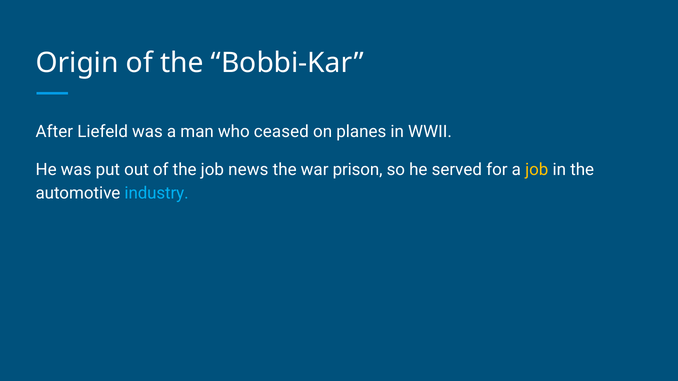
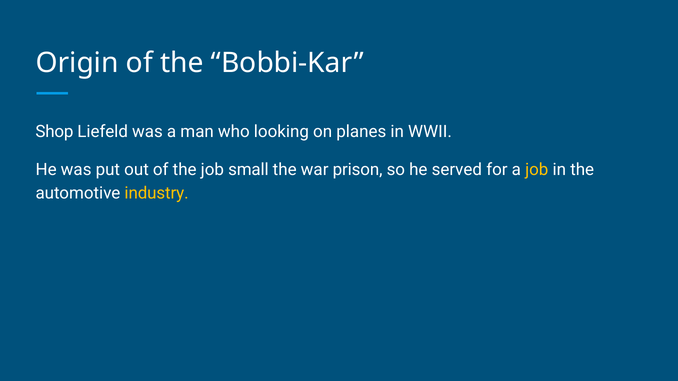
After: After -> Shop
ceased: ceased -> looking
news: news -> small
industry colour: light blue -> yellow
